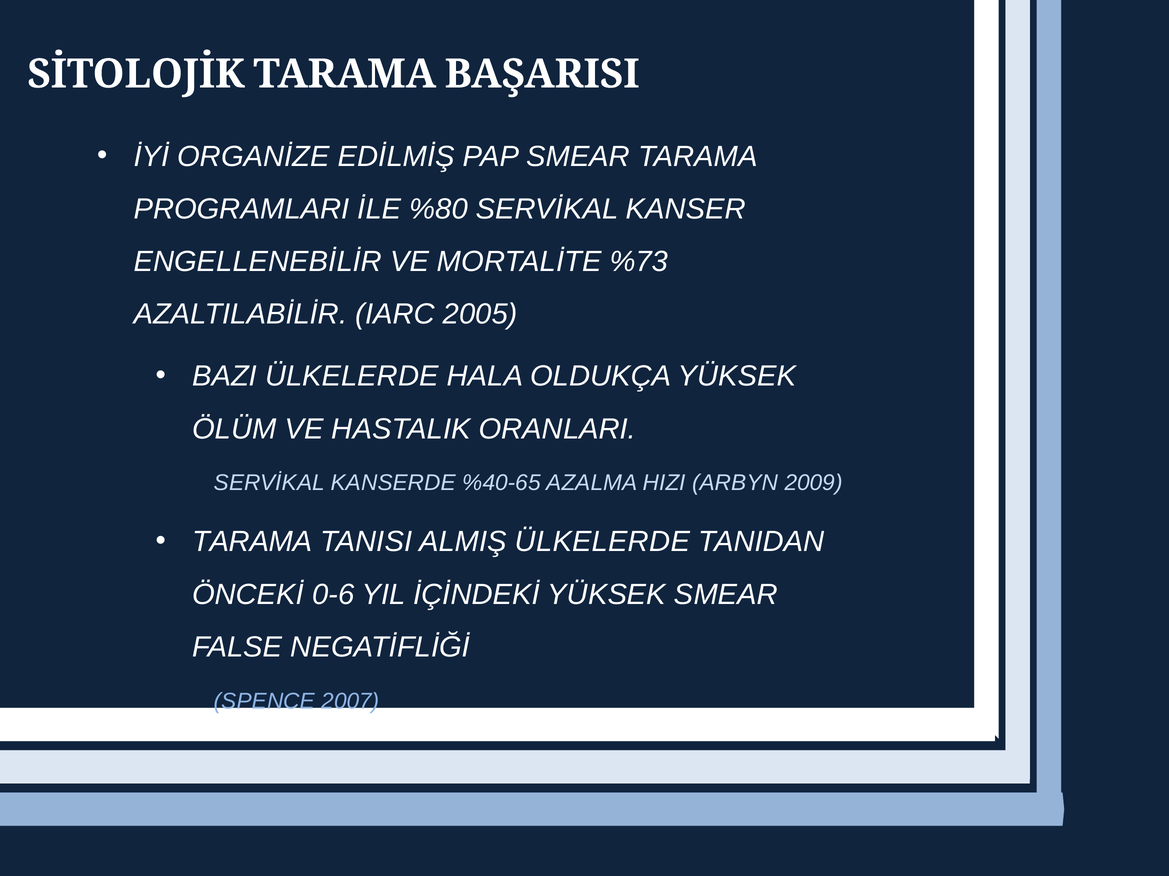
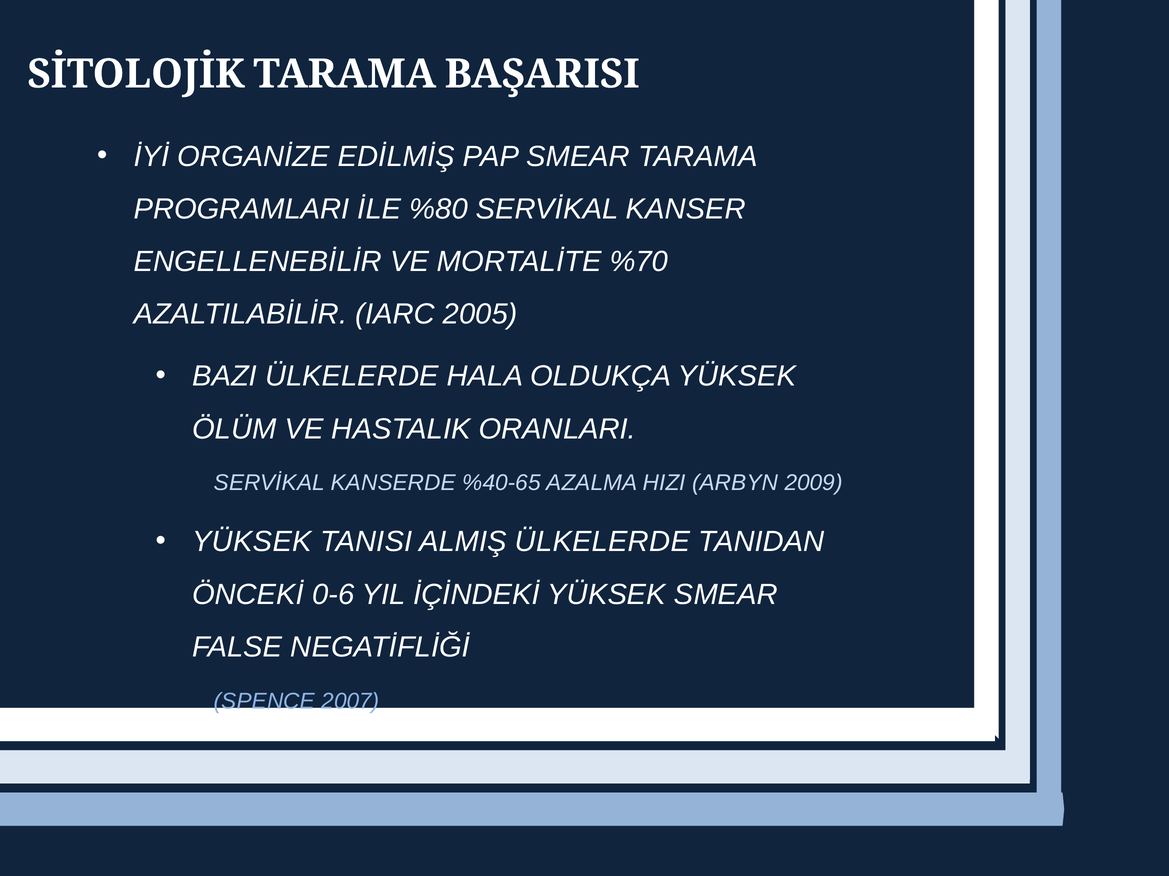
%73: %73 -> %70
TARAMA at (252, 542): TARAMA -> YÜKSEK
